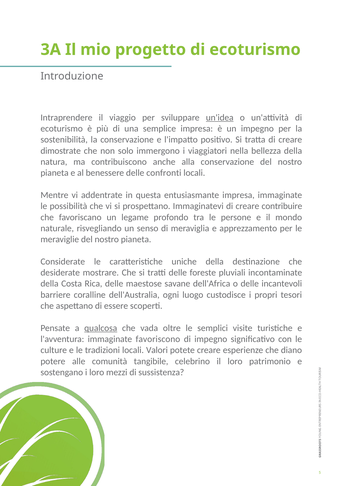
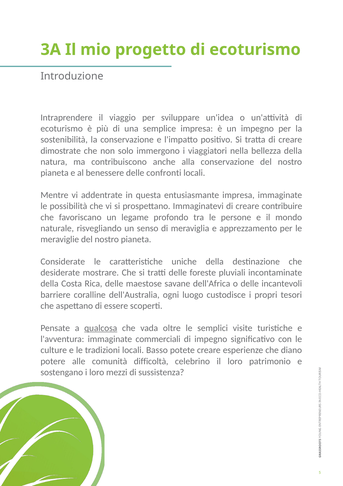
un'idea underline: present -> none
favoriscono: favoriscono -> commerciali
Valori: Valori -> Basso
tangibile: tangibile -> difficoltà
